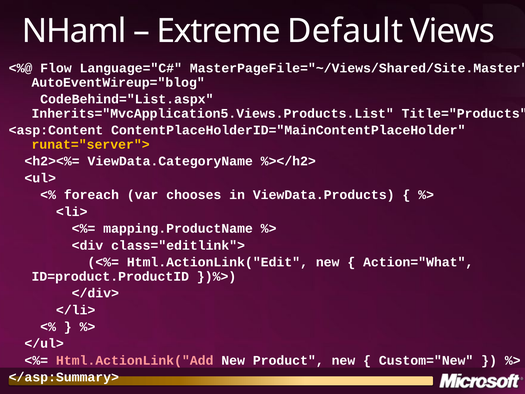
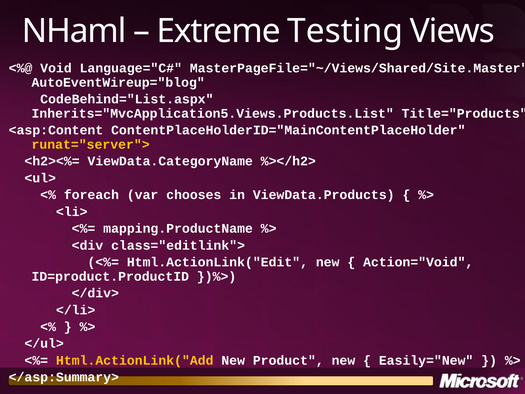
Default: Default -> Testing
Flow: Flow -> Void
Action="What: Action="What -> Action="Void
Html.ActionLink("Add colour: pink -> yellow
Custom="New: Custom="New -> Easily="New
